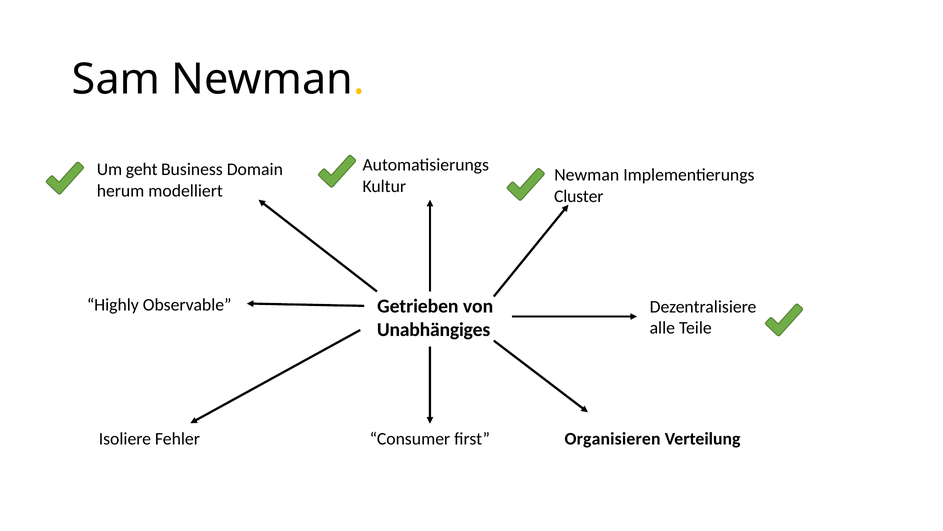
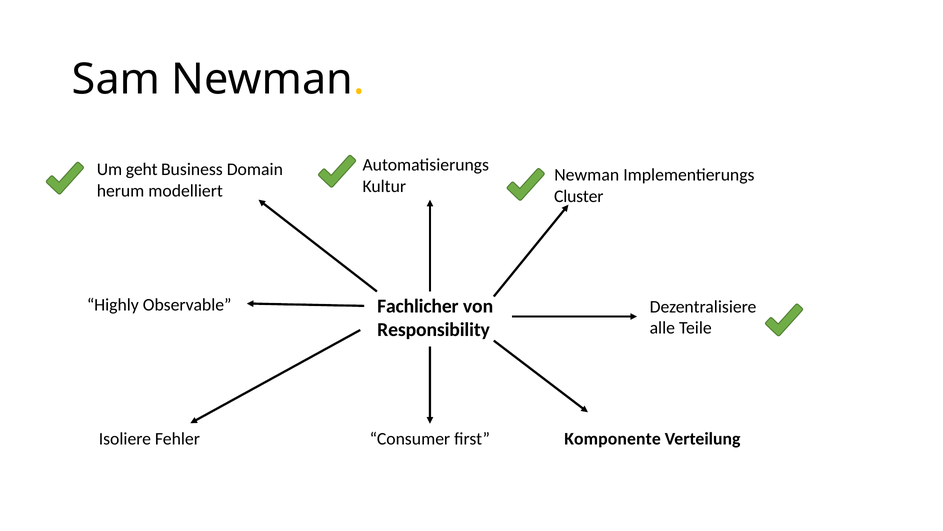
Getrieben: Getrieben -> Fachlicher
Unabhängiges: Unabhängiges -> Responsibility
Organisieren: Organisieren -> Komponente
